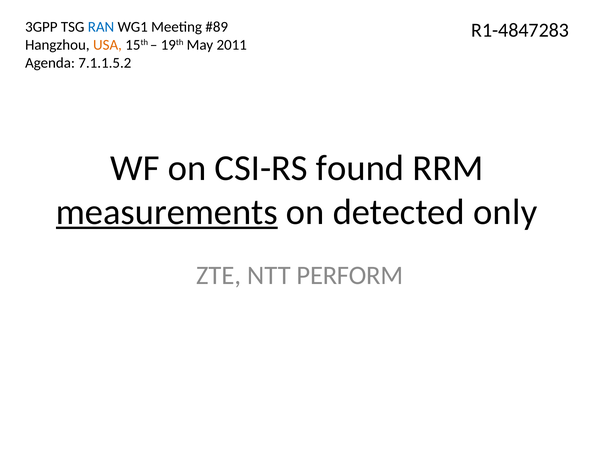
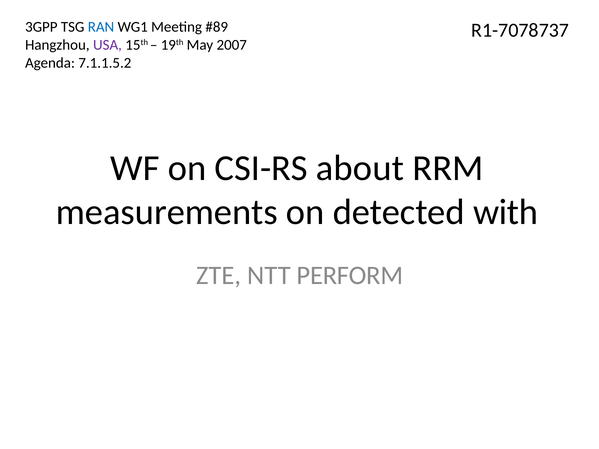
R1-4847283: R1-4847283 -> R1-7078737
USA colour: orange -> purple
2011: 2011 -> 2007
found: found -> about
measurements underline: present -> none
only: only -> with
